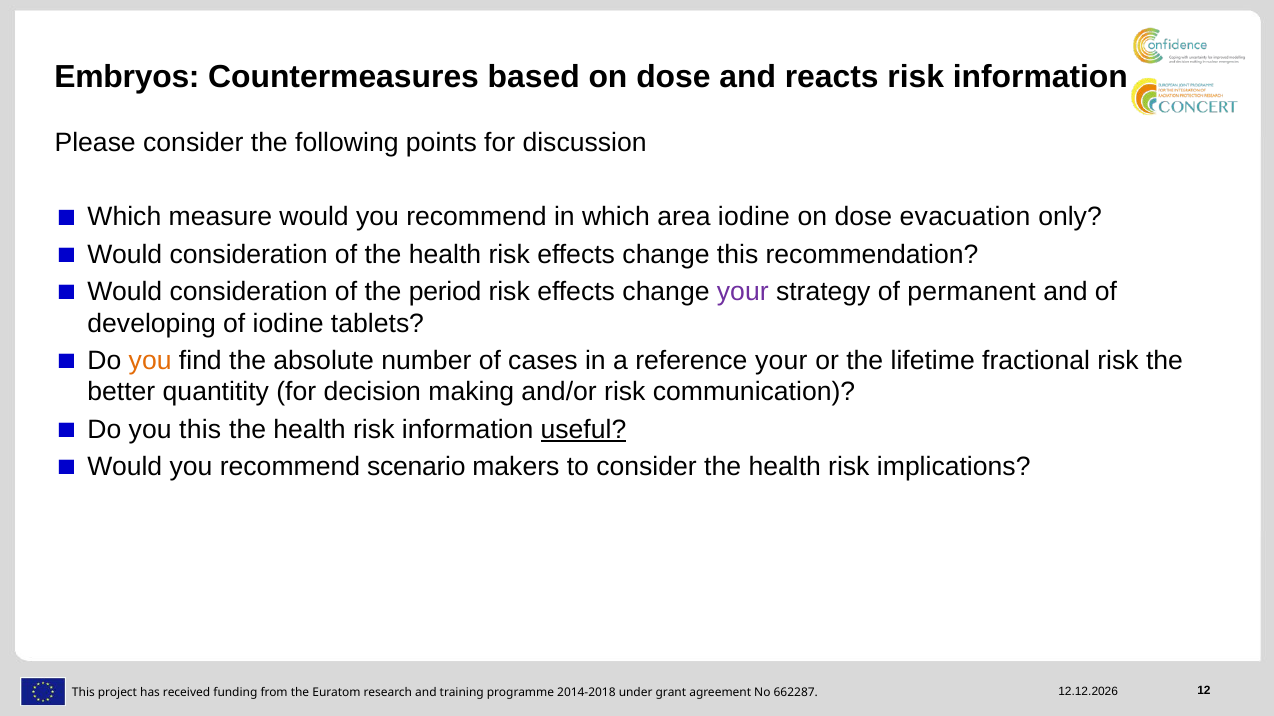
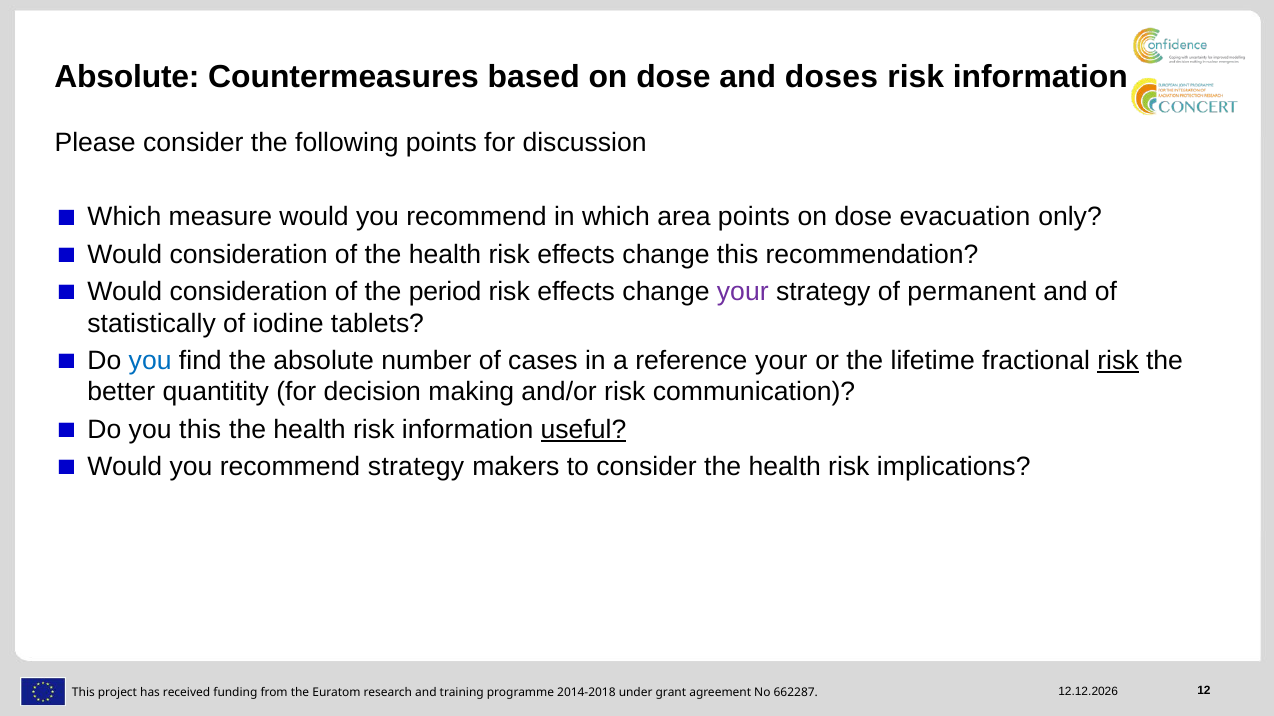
Embryos at (127, 77): Embryos -> Absolute
reacts: reacts -> doses
area iodine: iodine -> points
developing: developing -> statistically
you at (150, 361) colour: orange -> blue
risk at (1118, 361) underline: none -> present
recommend scenario: scenario -> strategy
